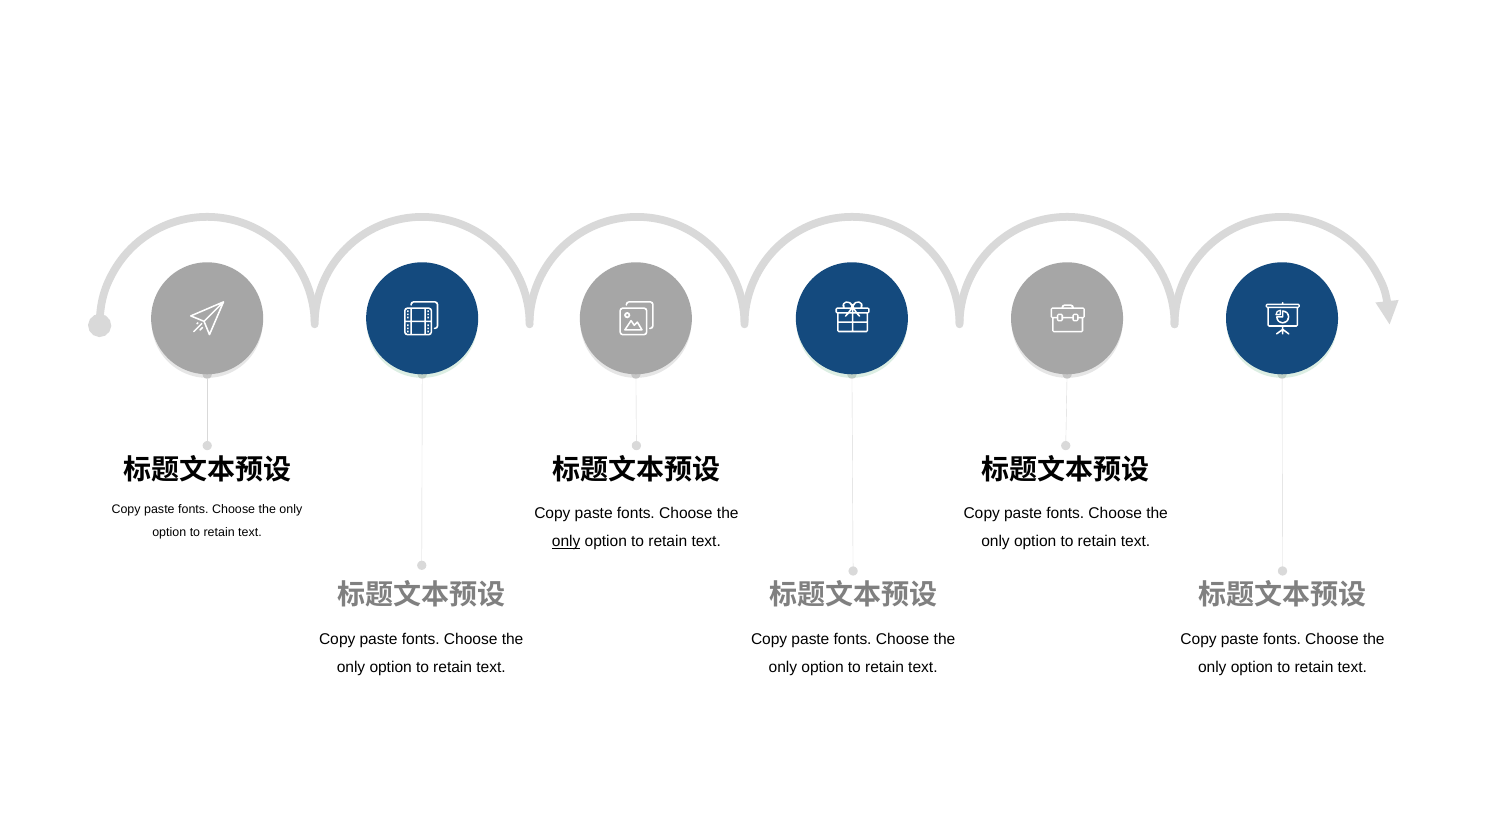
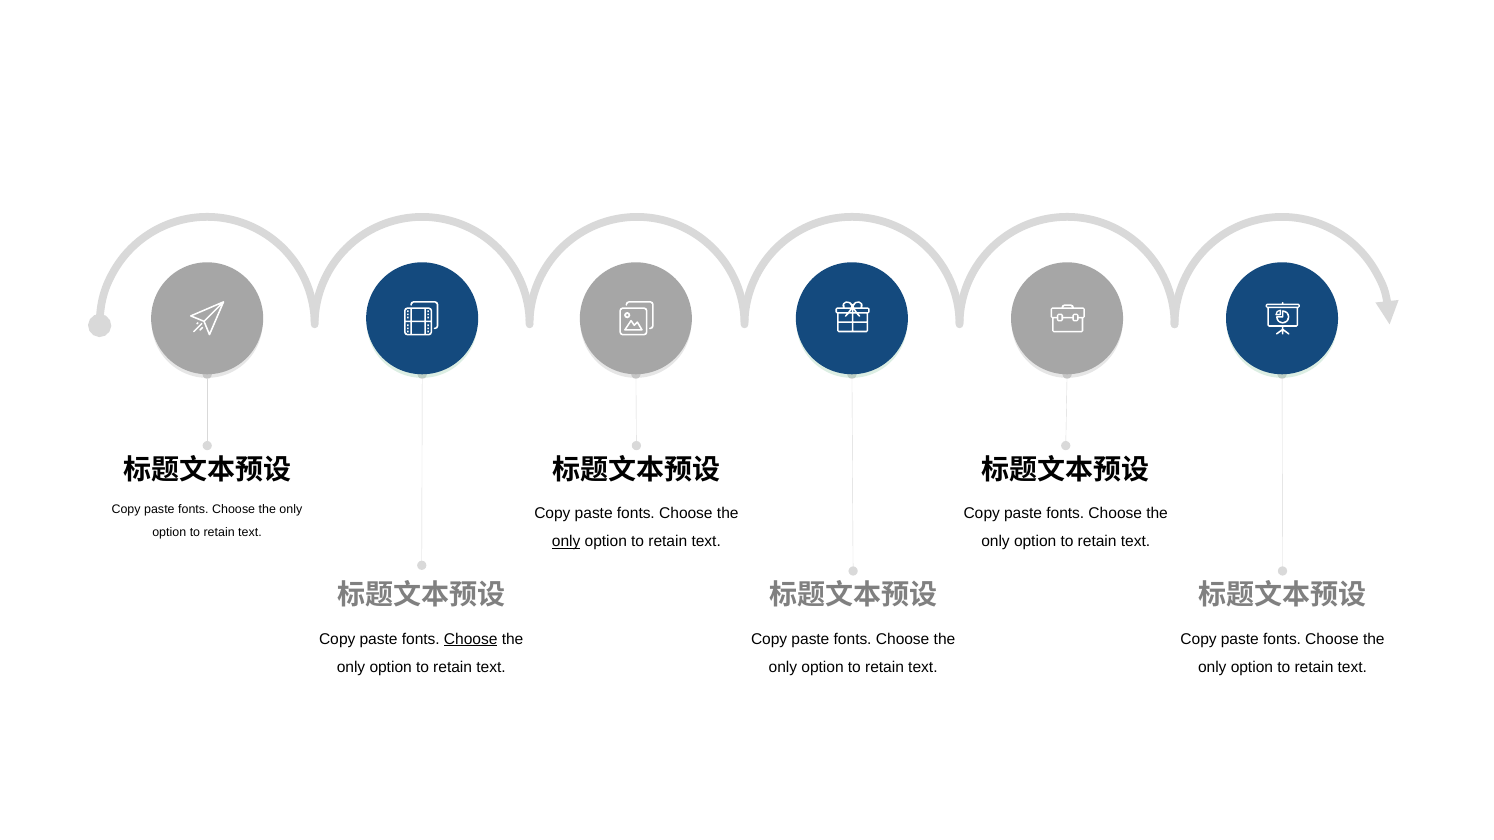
Choose at (471, 639) underline: none -> present
